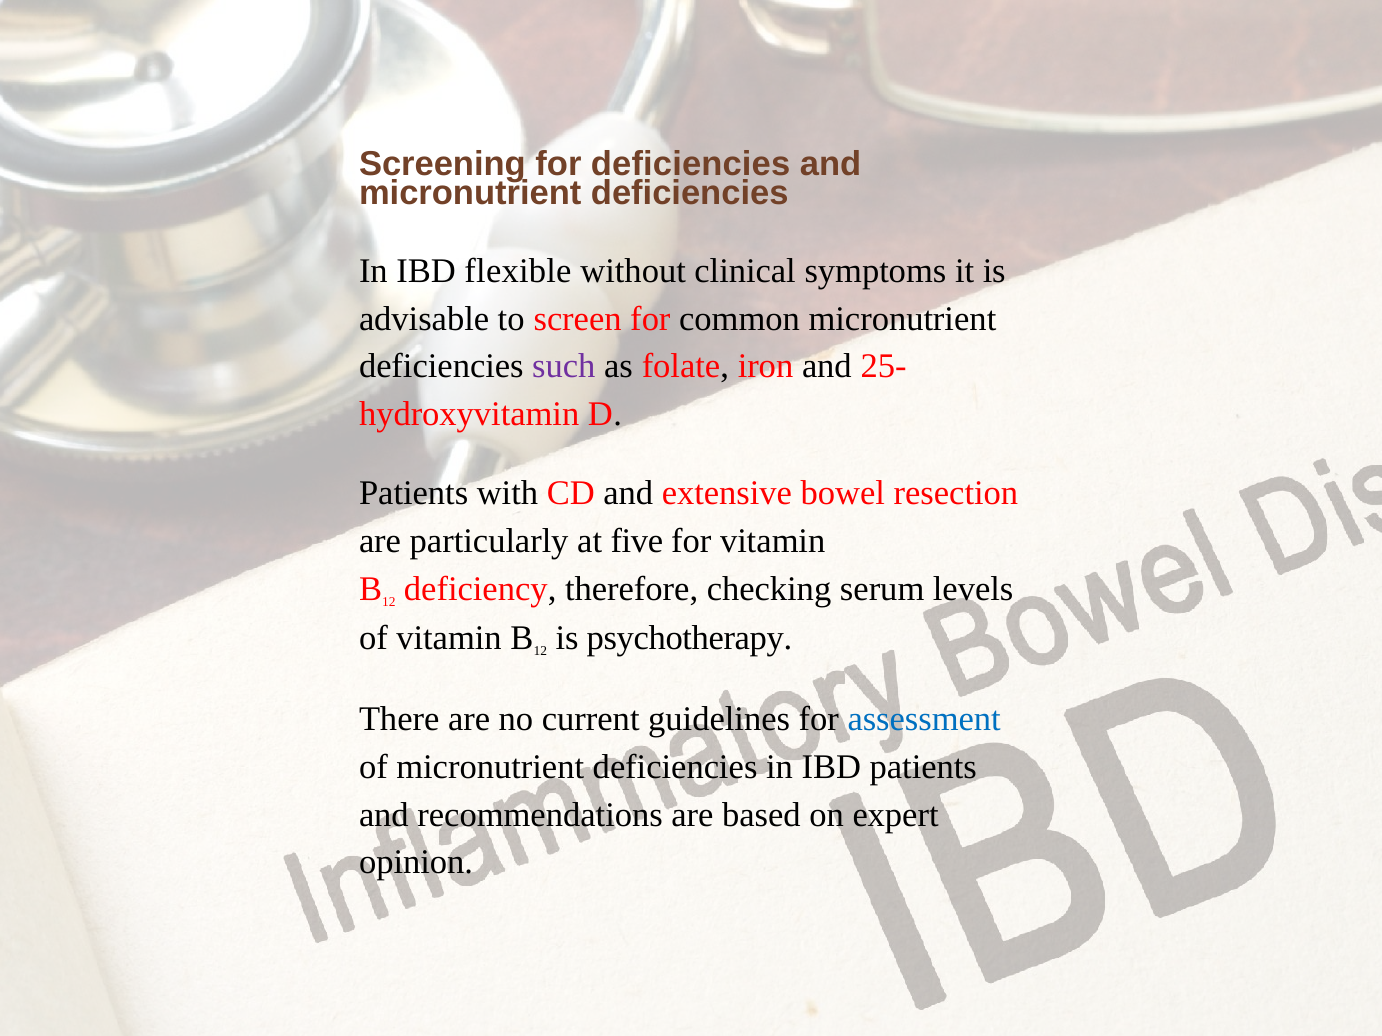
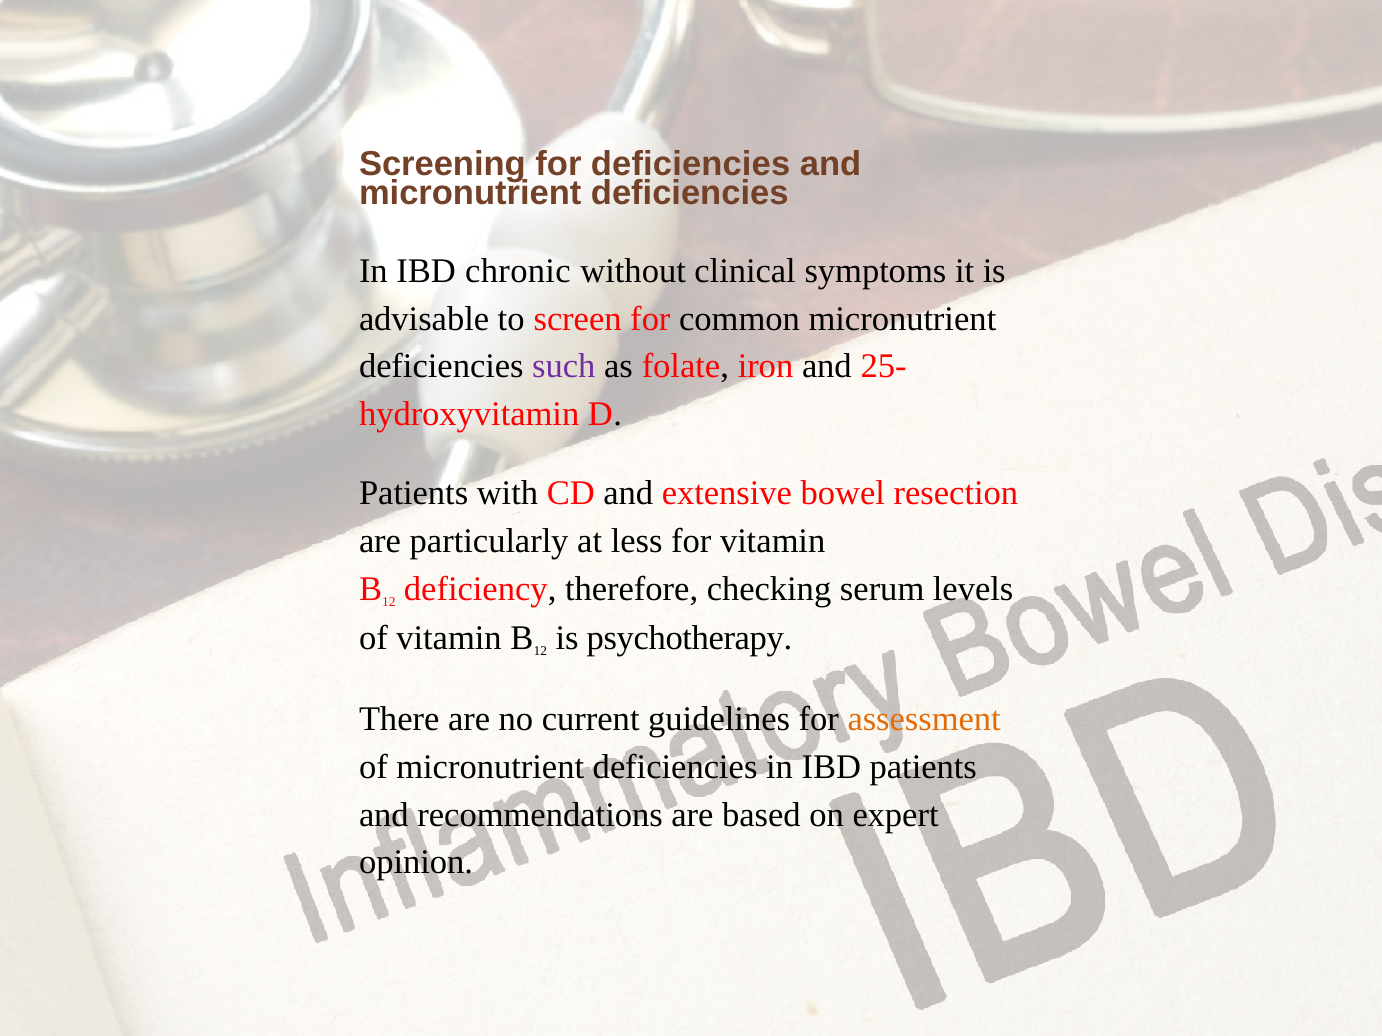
flexible: flexible -> chronic
five: five -> less
assessment colour: blue -> orange
